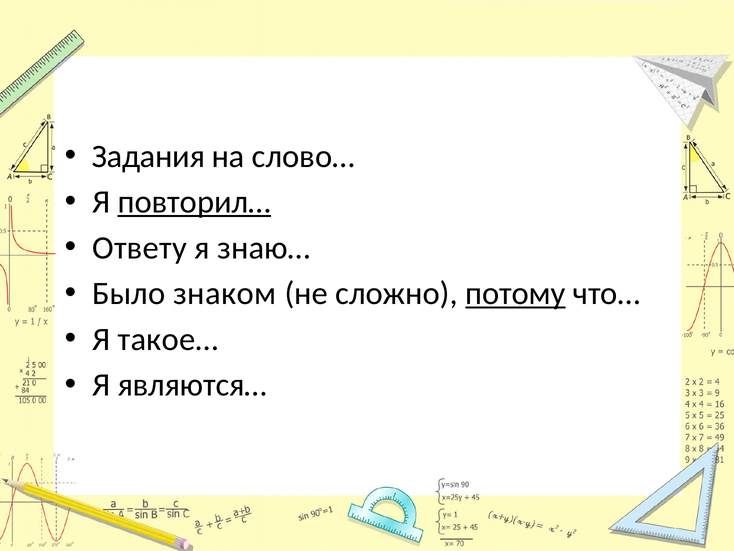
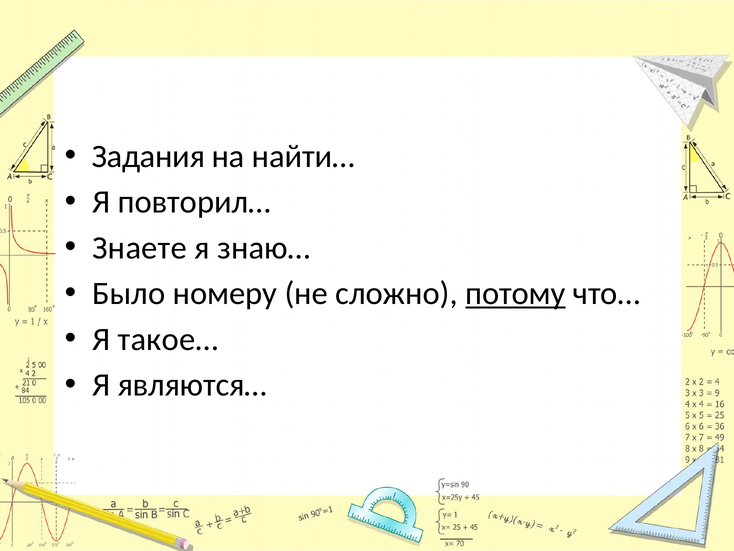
слово…: слово… -> найти…
повторил… underline: present -> none
Ответу: Ответу -> Знаете
знаком: знаком -> номеру
